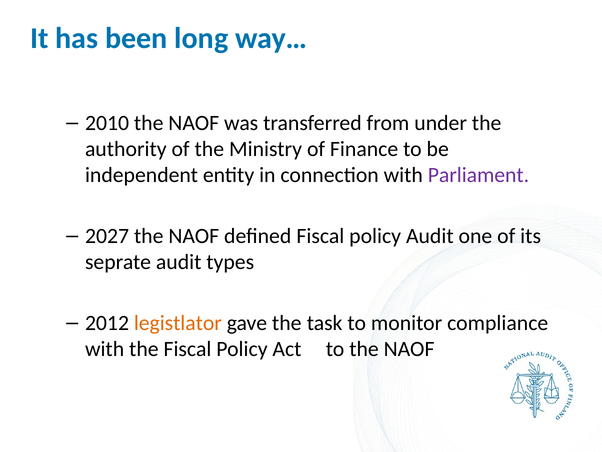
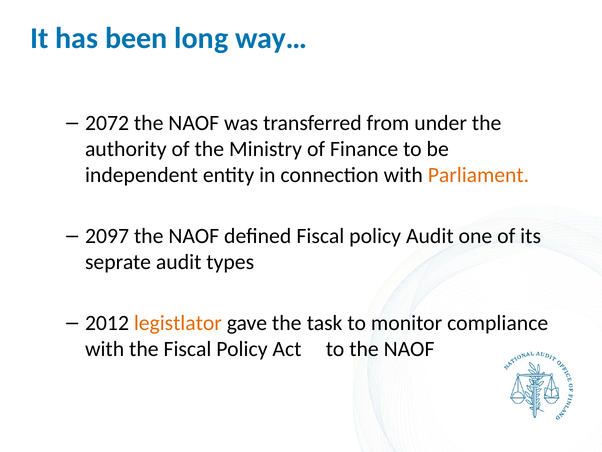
2010: 2010 -> 2072
Parliament colour: purple -> orange
2027: 2027 -> 2097
